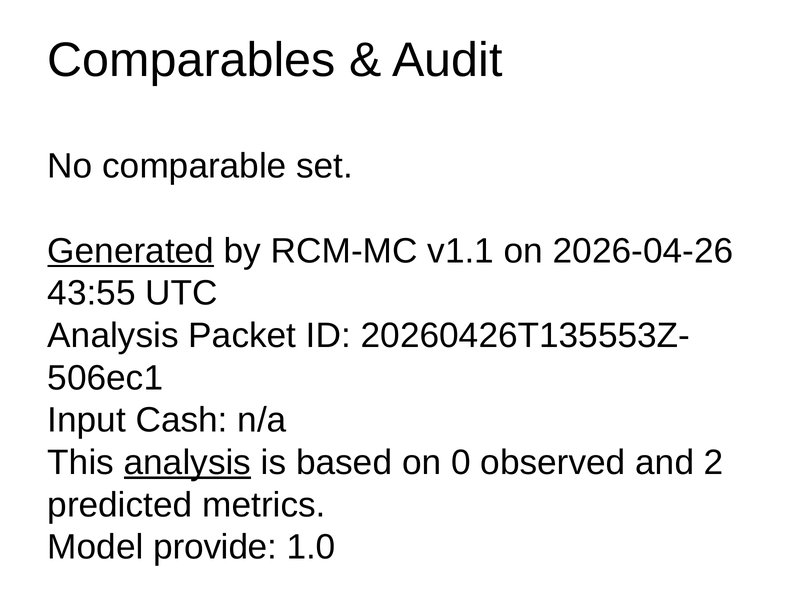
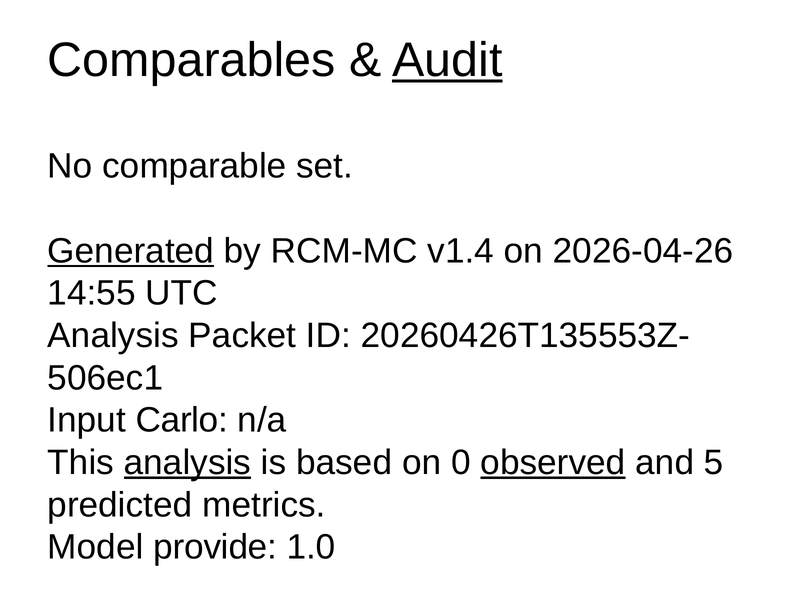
Audit underline: none -> present
v1.1: v1.1 -> v1.4
43:55: 43:55 -> 14:55
Cash: Cash -> Carlo
observed underline: none -> present
2: 2 -> 5
